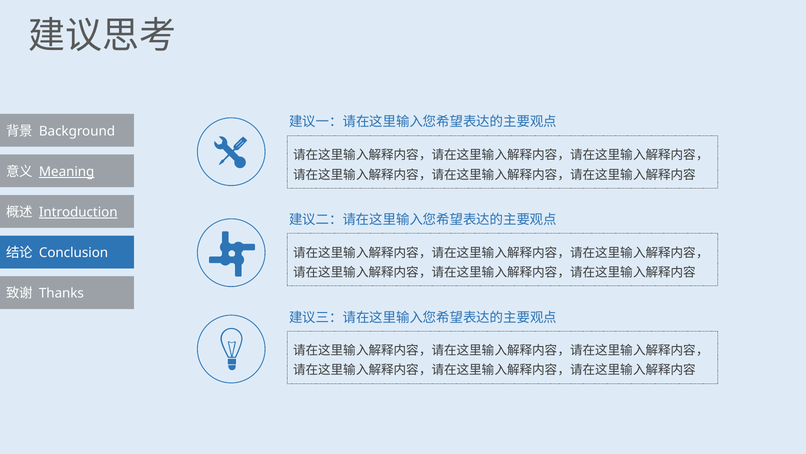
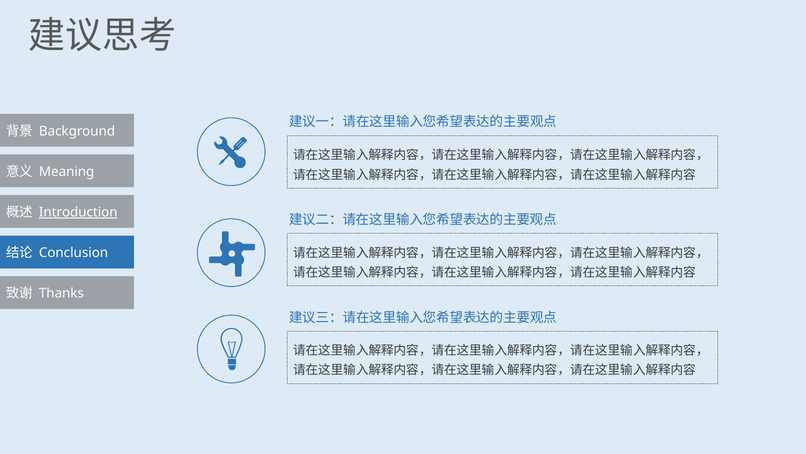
Meaning underline: present -> none
